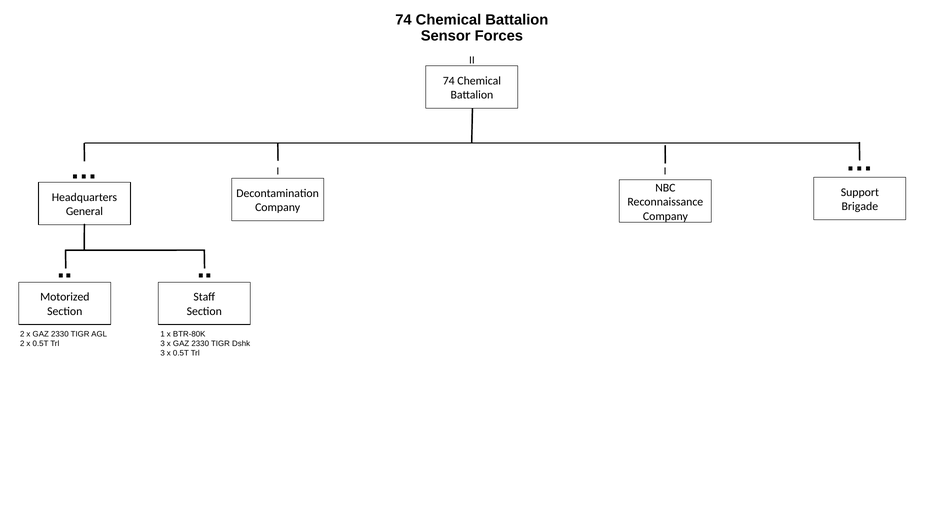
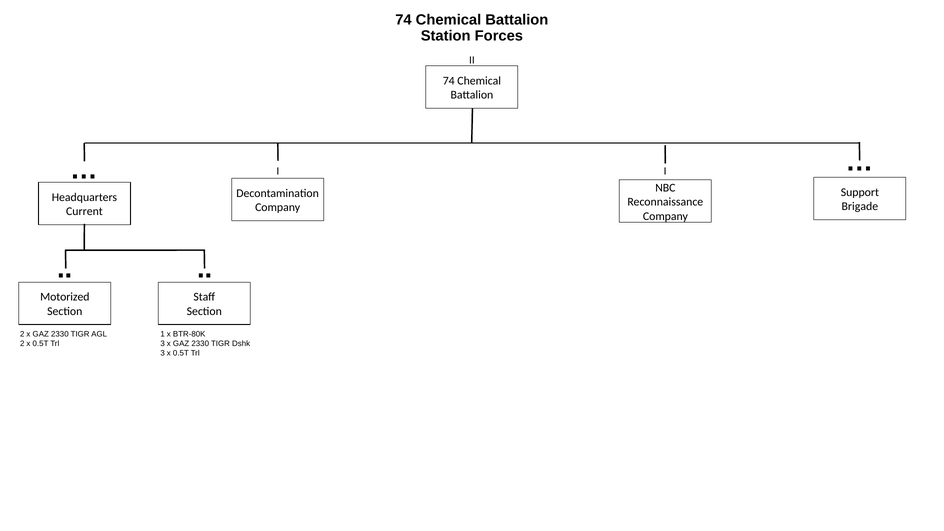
Sensor: Sensor -> Station
General: General -> Current
